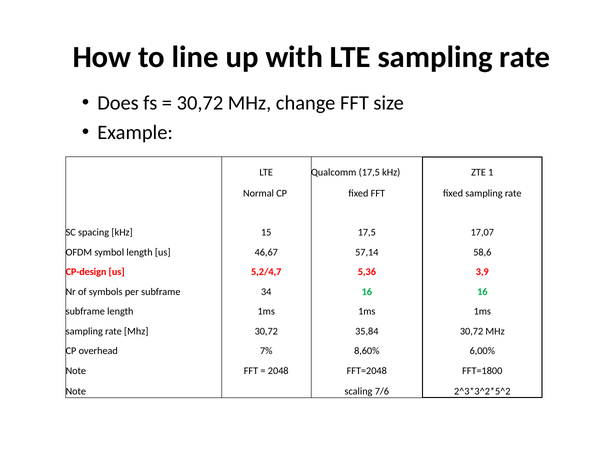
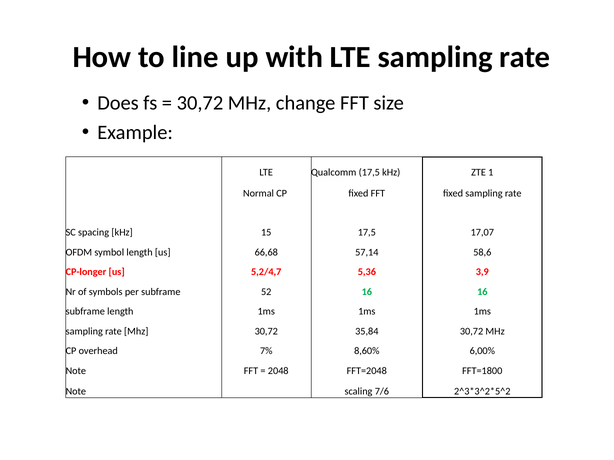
46,67: 46,67 -> 66,68
CP-design: CP-design -> CP-longer
34: 34 -> 52
